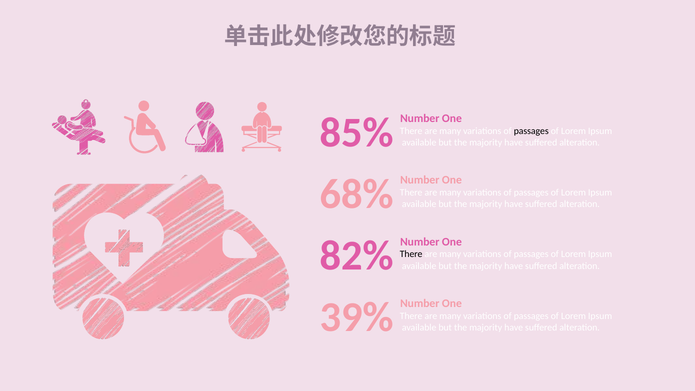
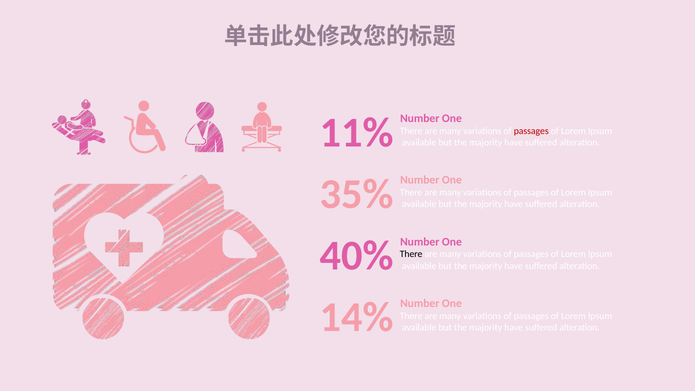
85%: 85% -> 11%
passages at (531, 131) colour: black -> red
68%: 68% -> 35%
82%: 82% -> 40%
39%: 39% -> 14%
